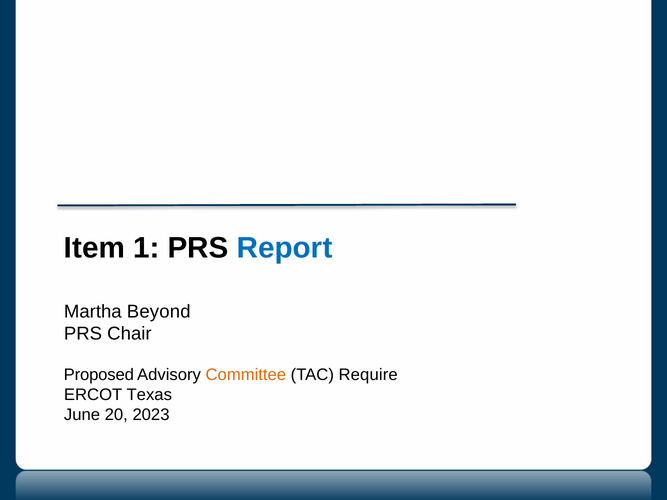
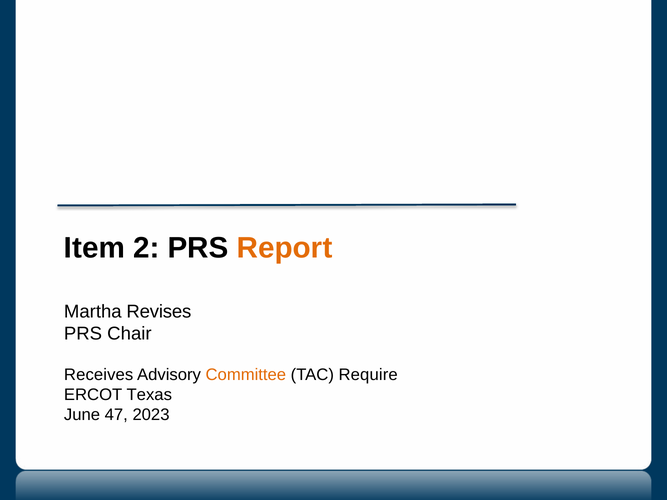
1: 1 -> 2
Report colour: blue -> orange
Beyond: Beyond -> Revises
Proposed: Proposed -> Receives
20: 20 -> 47
